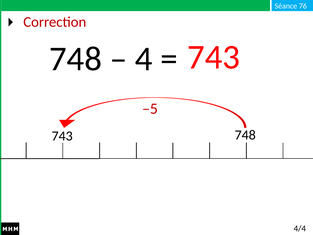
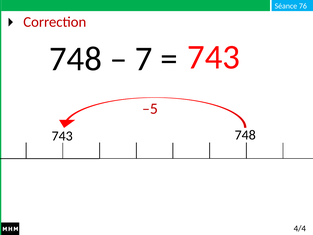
4: 4 -> 7
